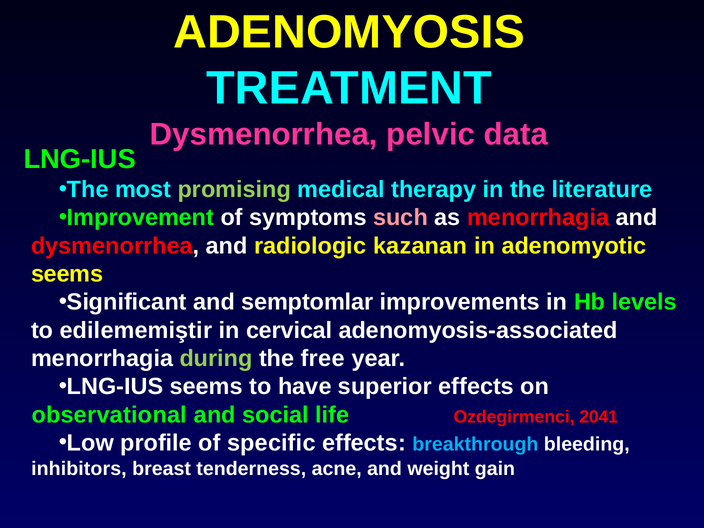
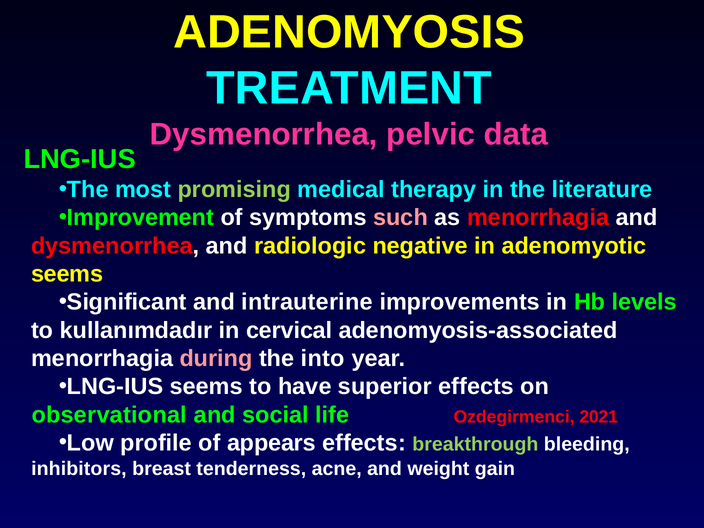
kazanan: kazanan -> negative
semptomlar: semptomlar -> intrauterine
edilememiştir: edilememiştir -> kullanımdadır
during colour: light green -> pink
free: free -> into
2041: 2041 -> 2021
specific: specific -> appears
breakthrough colour: light blue -> light green
